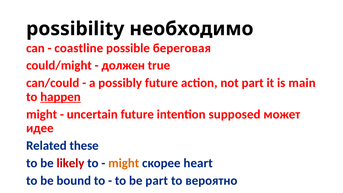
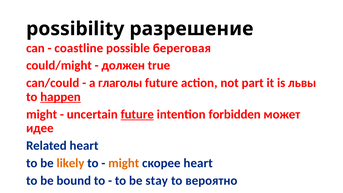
необходимо: необходимо -> разрешение
possibly: possibly -> глаголы
main: main -> львы
future at (137, 114) underline: none -> present
supposed: supposed -> forbidden
Related these: these -> heart
likely colour: red -> orange
be part: part -> stay
